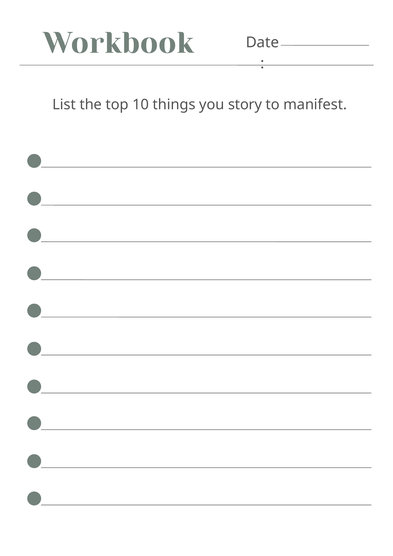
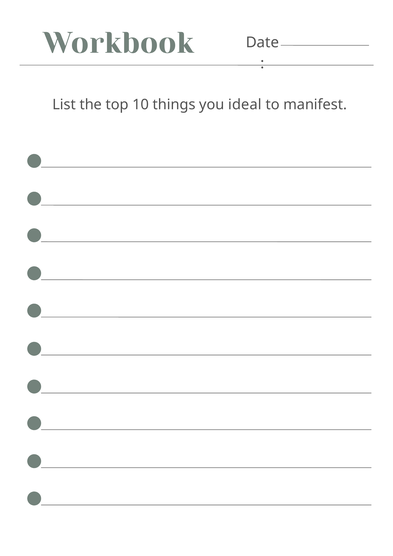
story: story -> ideal
